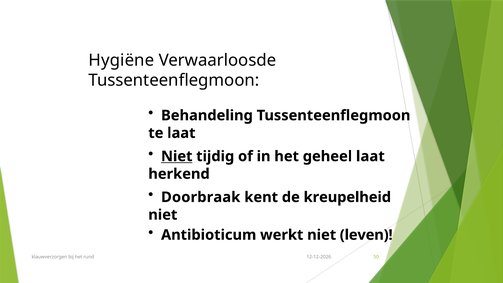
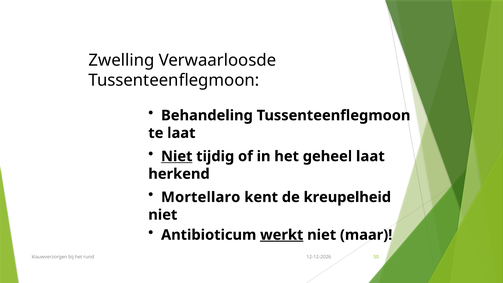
Hygiëne: Hygiëne -> Zwelling
Doorbraak: Doorbraak -> Mortellaro
werkt underline: none -> present
leven: leven -> maar
